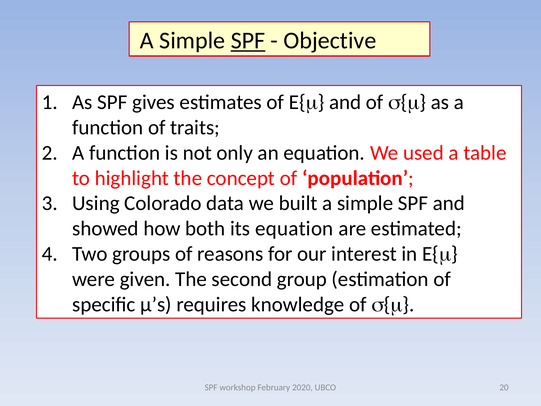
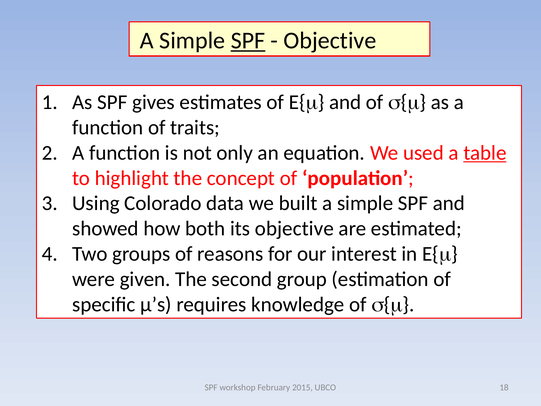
table underline: none -> present
its equation: equation -> objective
2020: 2020 -> 2015
20: 20 -> 18
